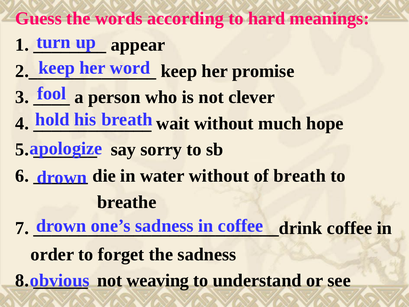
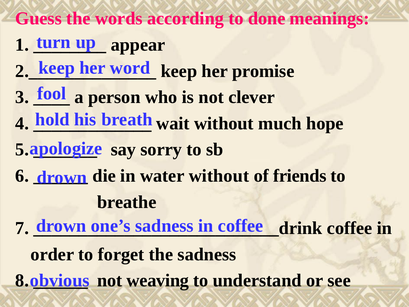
hard: hard -> done
of breath: breath -> friends
